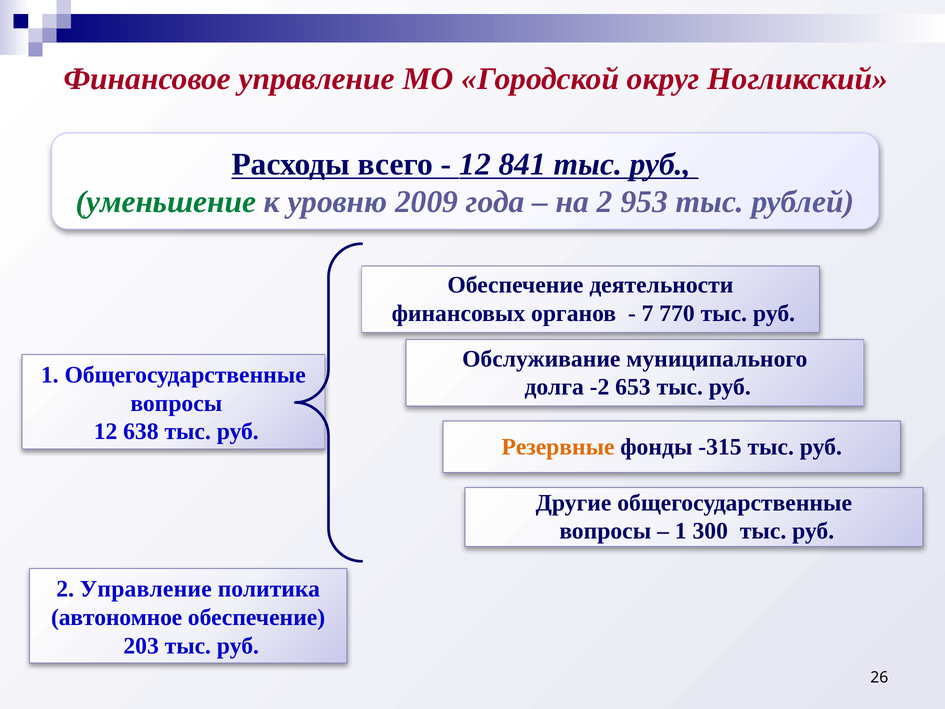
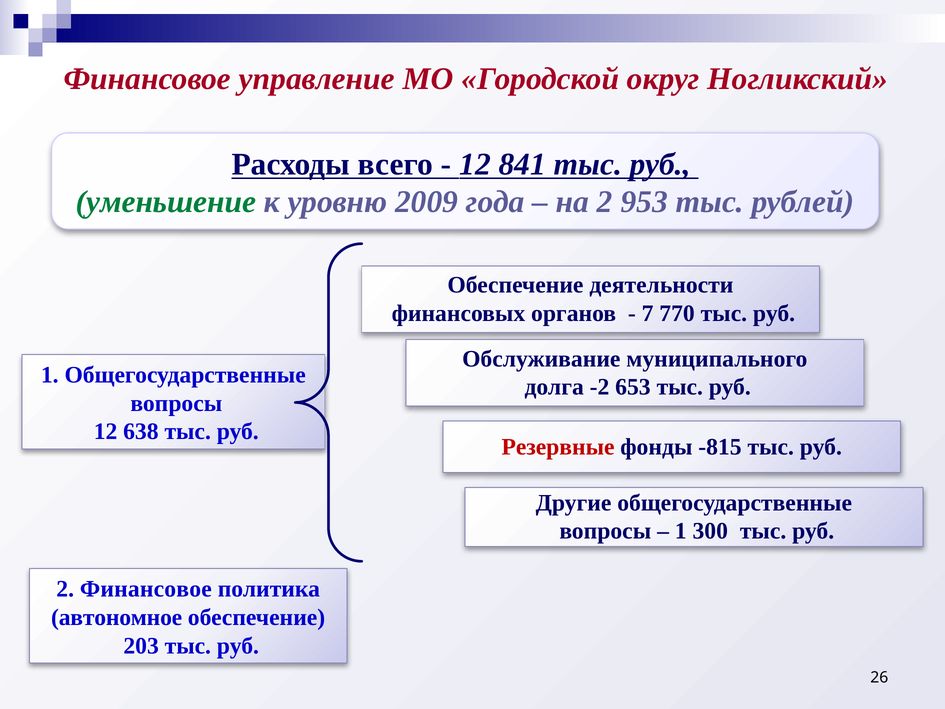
Резервные colour: orange -> red
-315: -315 -> -815
2 Управление: Управление -> Финансовое
